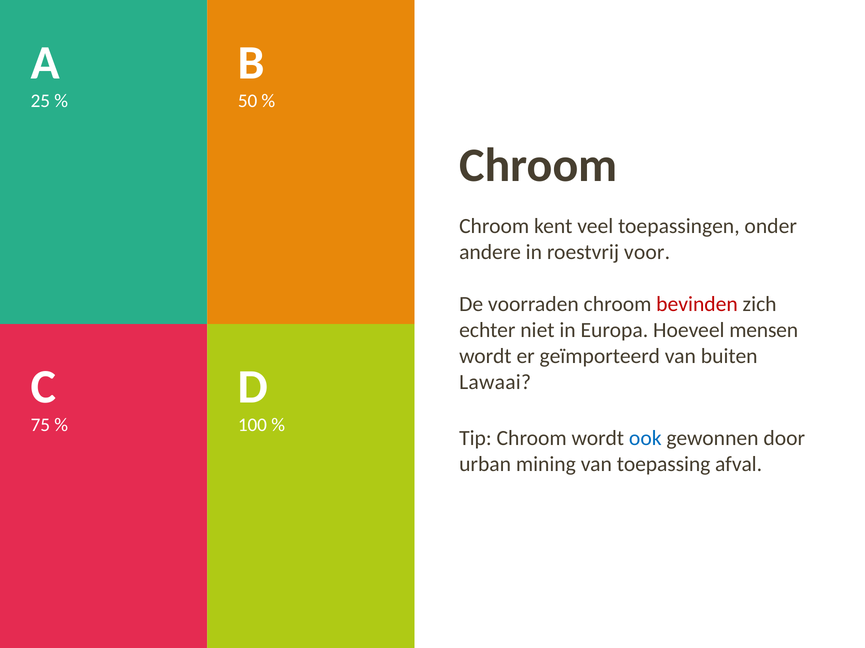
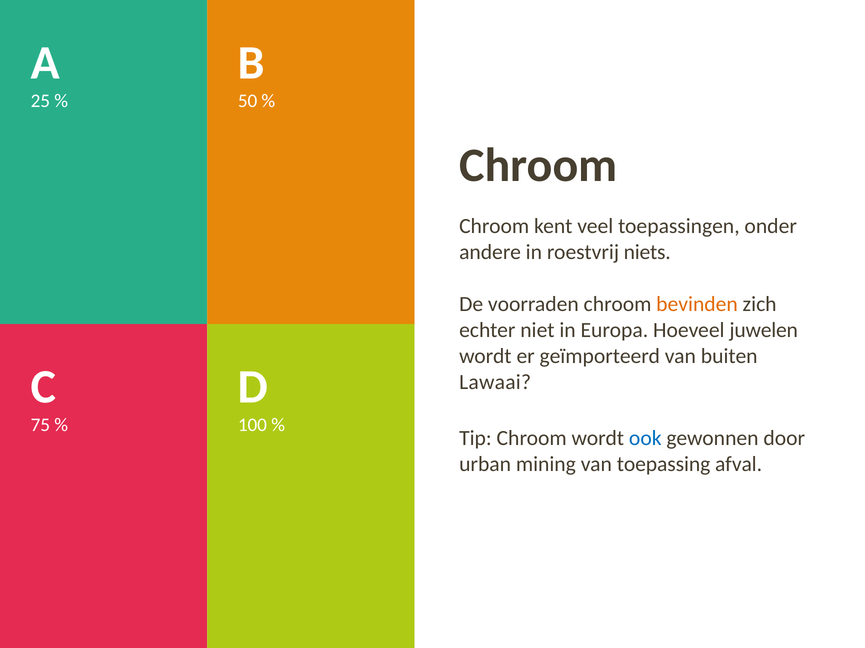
voor: voor -> niets
bevinden colour: red -> orange
mensen: mensen -> juwelen
